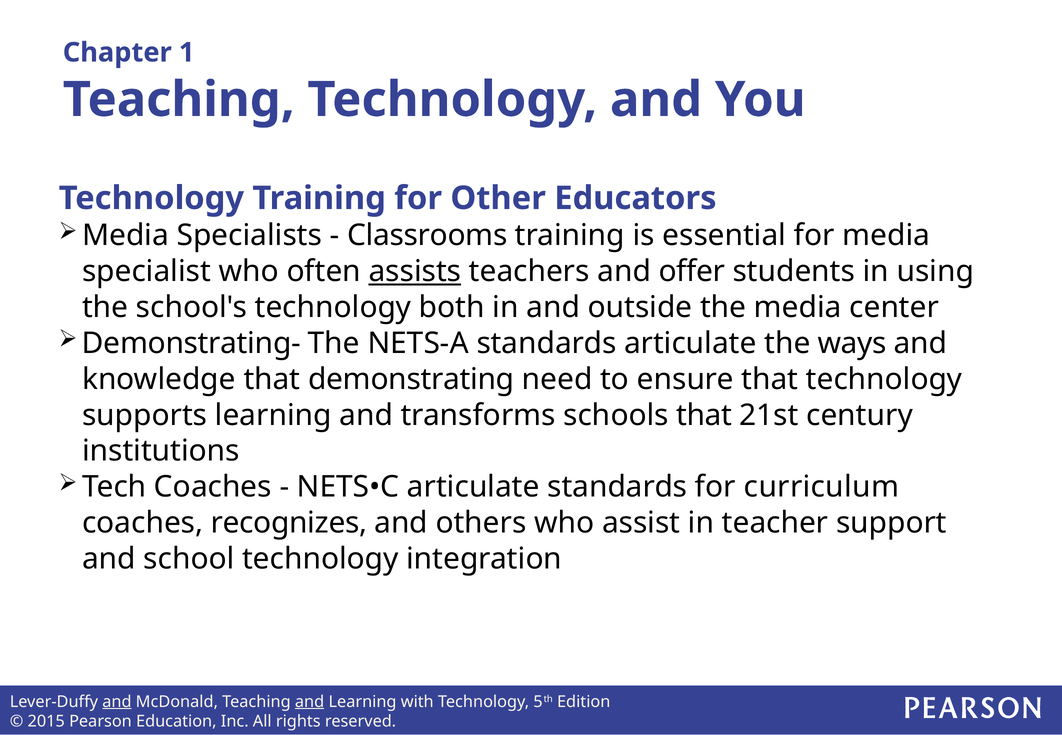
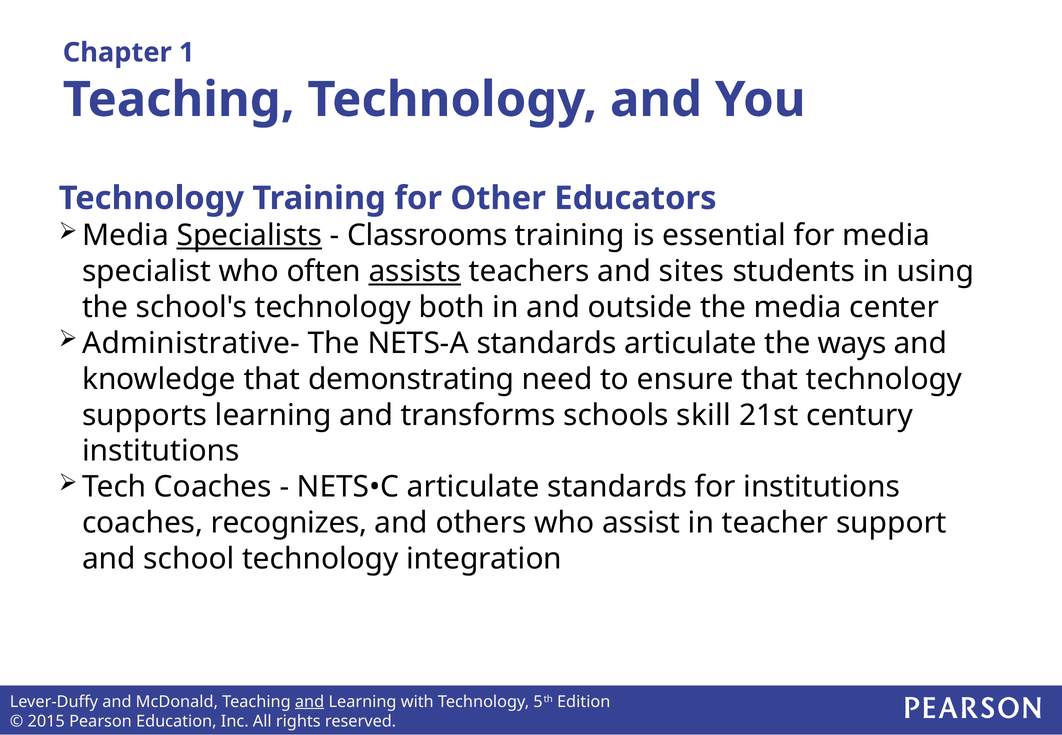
Specialists underline: none -> present
offer: offer -> sites
Demonstrating-: Demonstrating- -> Administrative-
schools that: that -> skill
for curriculum: curriculum -> institutions
and at (117, 702) underline: present -> none
